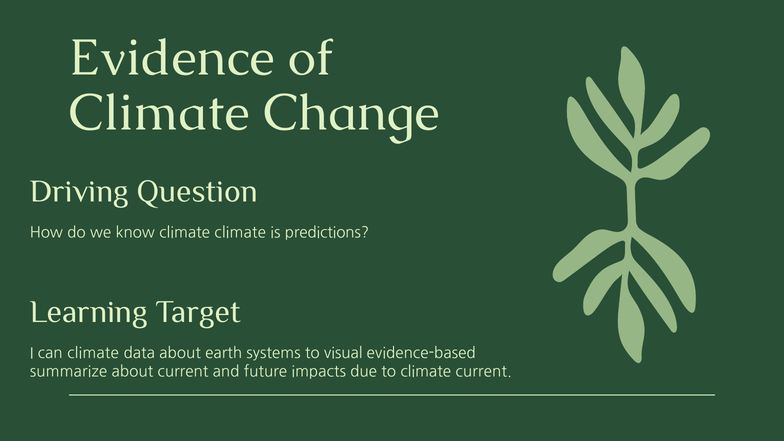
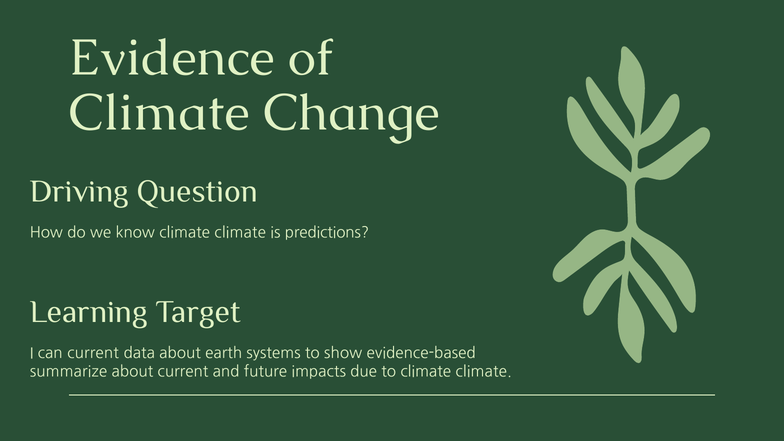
can climate: climate -> current
visual: visual -> show
to climate current: current -> climate
